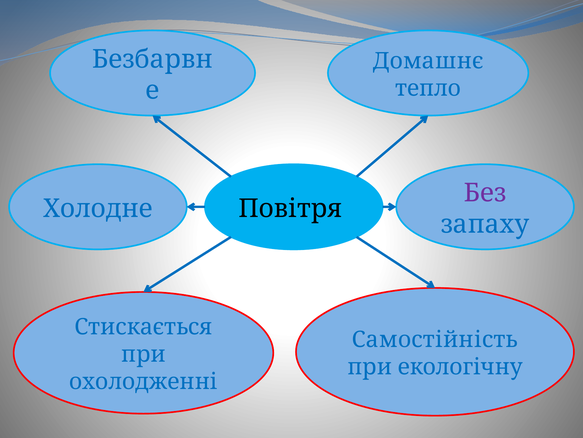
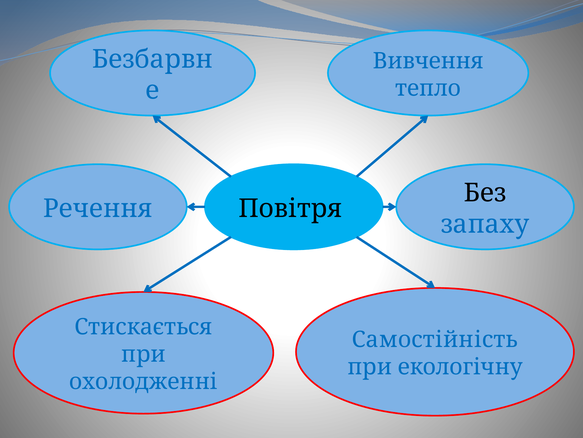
Домашнє: Домашнє -> Вивчення
Без colour: purple -> black
Холодне: Холодне -> Речення
